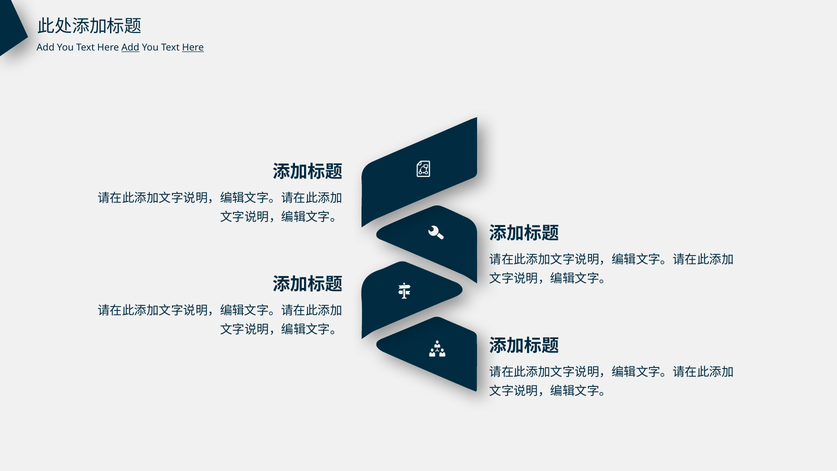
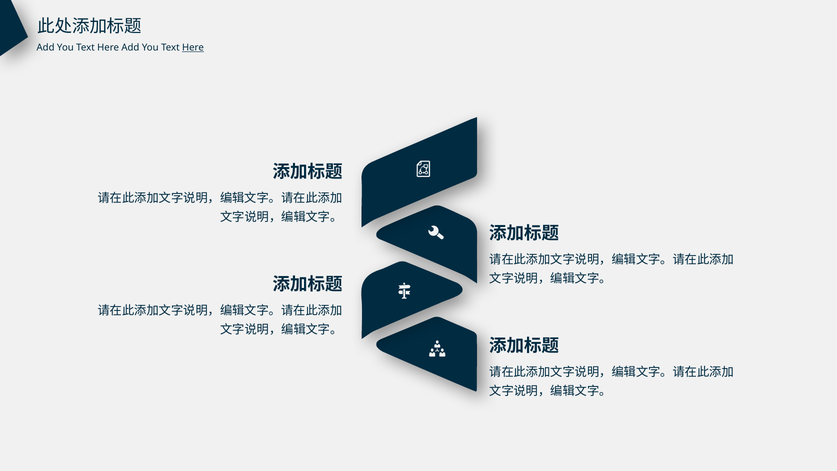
Add at (130, 48) underline: present -> none
